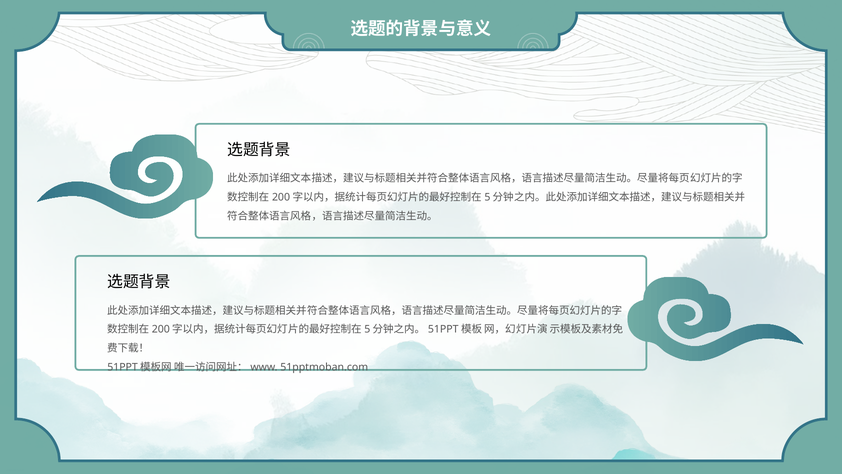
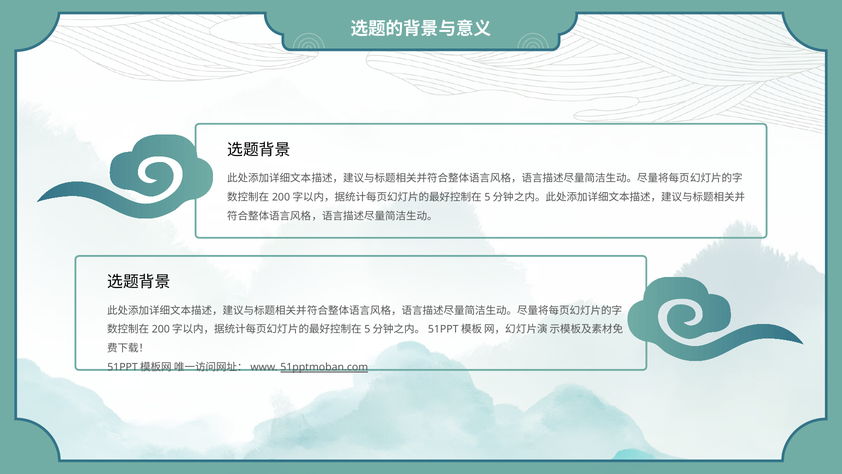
51pptmoban.com underline: none -> present
